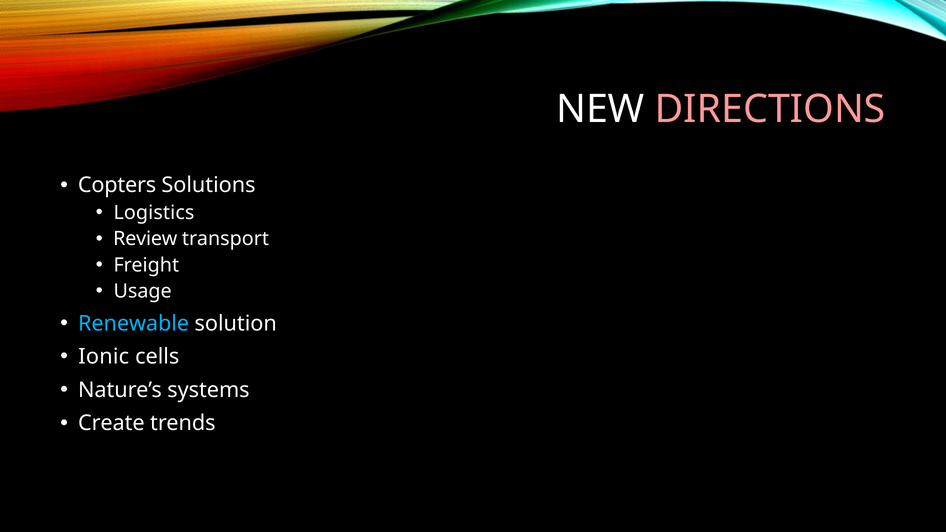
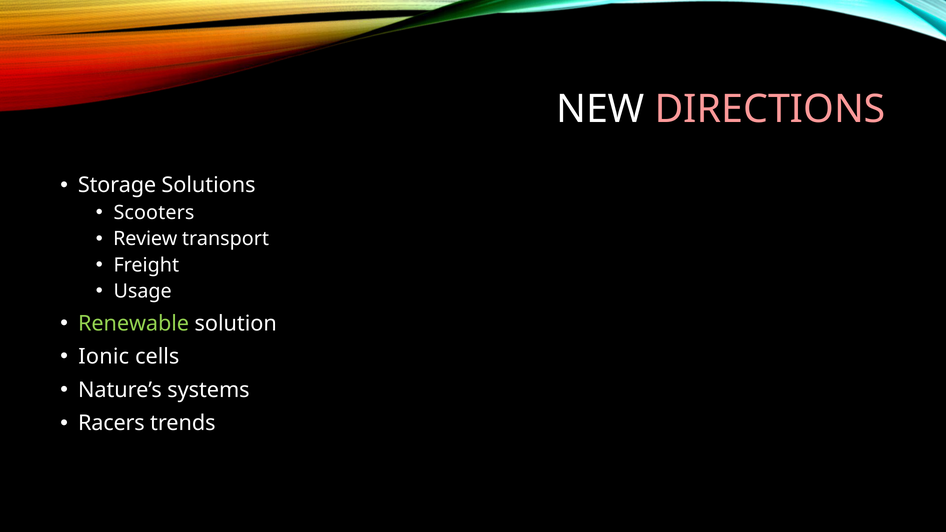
Copters: Copters -> Storage
Logistics: Logistics -> Scooters
Renewable colour: light blue -> light green
Create: Create -> Racers
